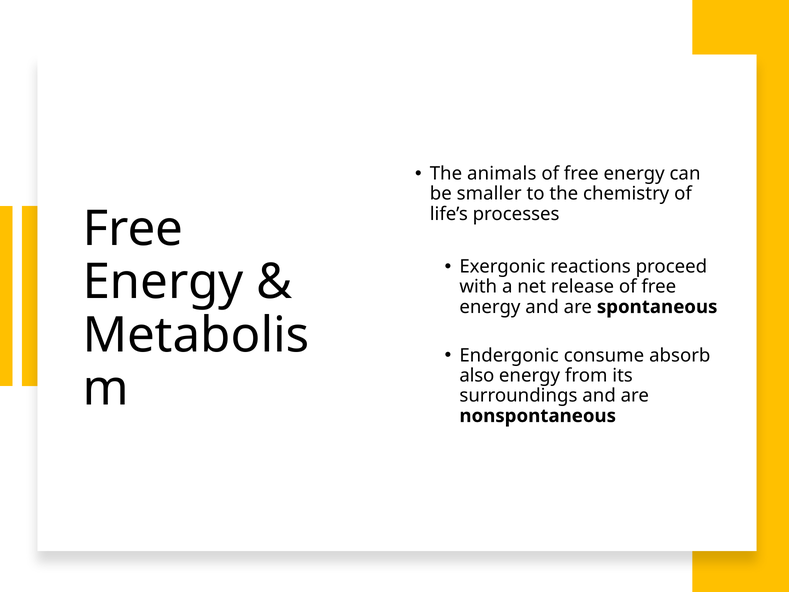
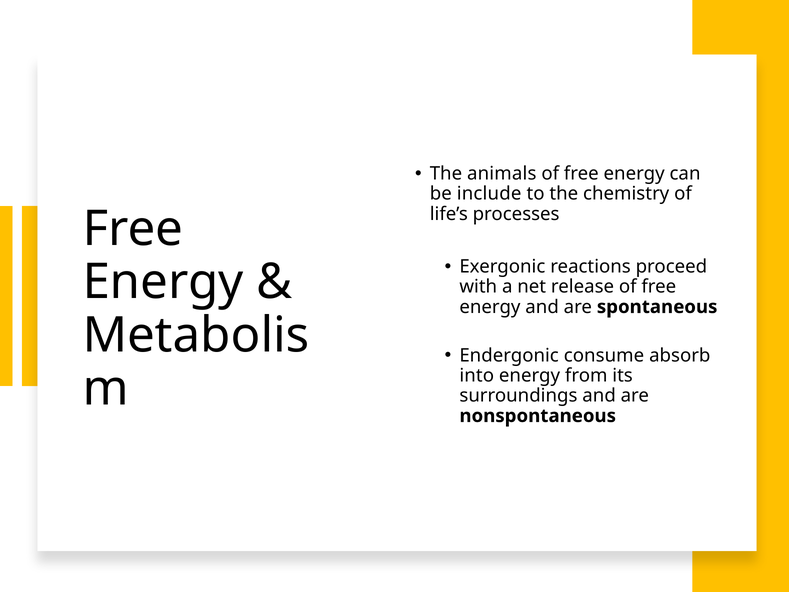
smaller: smaller -> include
also: also -> into
